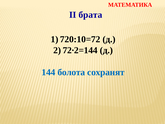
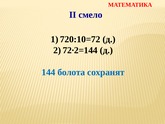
брата: брата -> смело
